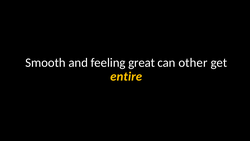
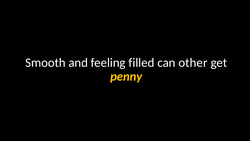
great: great -> filled
entire: entire -> penny
